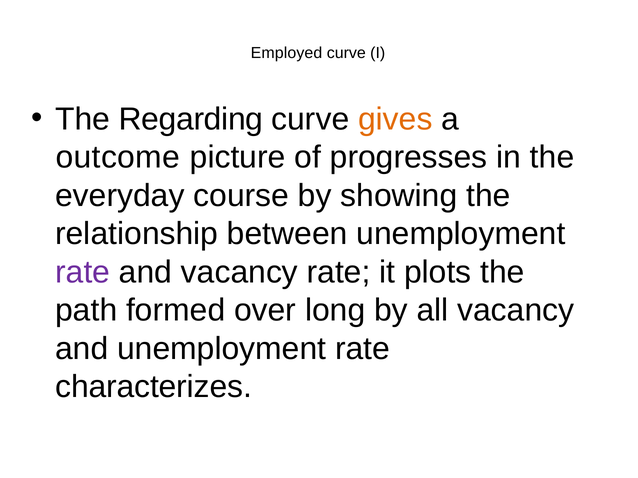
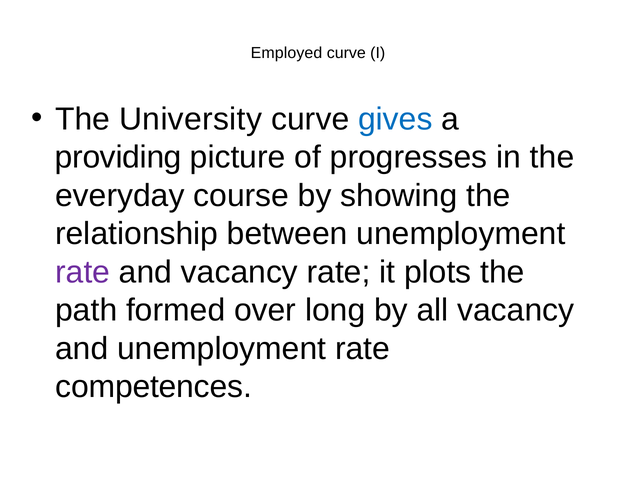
Regarding: Regarding -> University
gives colour: orange -> blue
outcome: outcome -> providing
characterizes: characterizes -> competences
